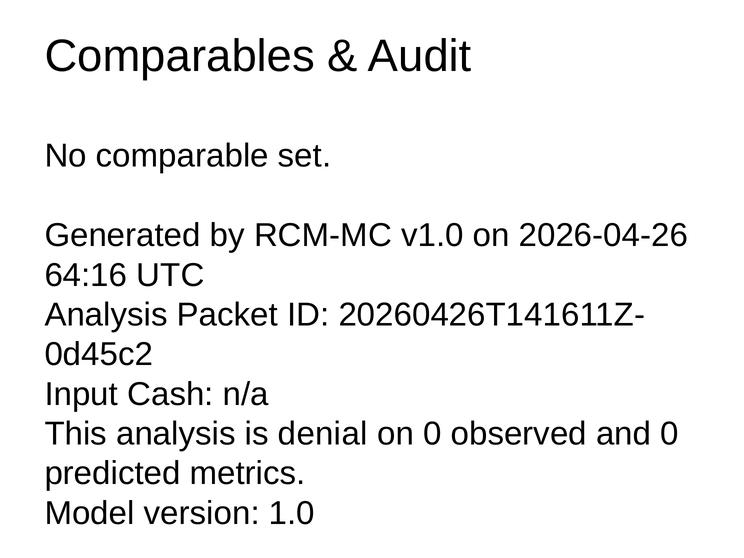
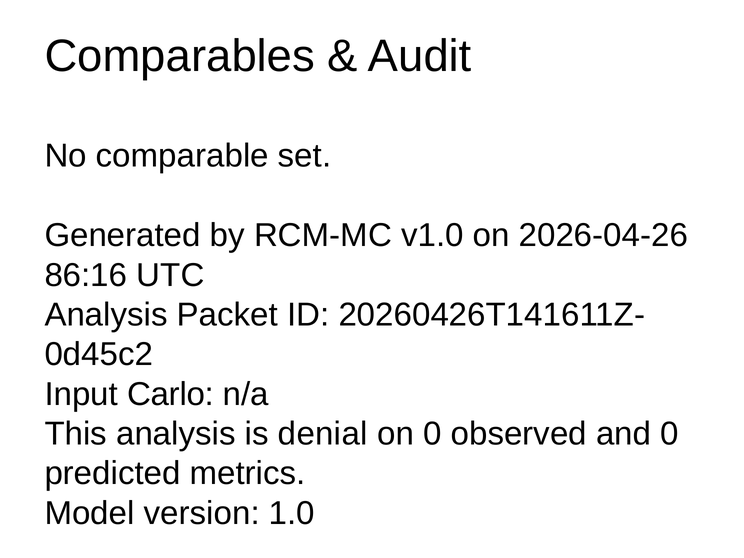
64:16: 64:16 -> 86:16
Cash: Cash -> Carlo
